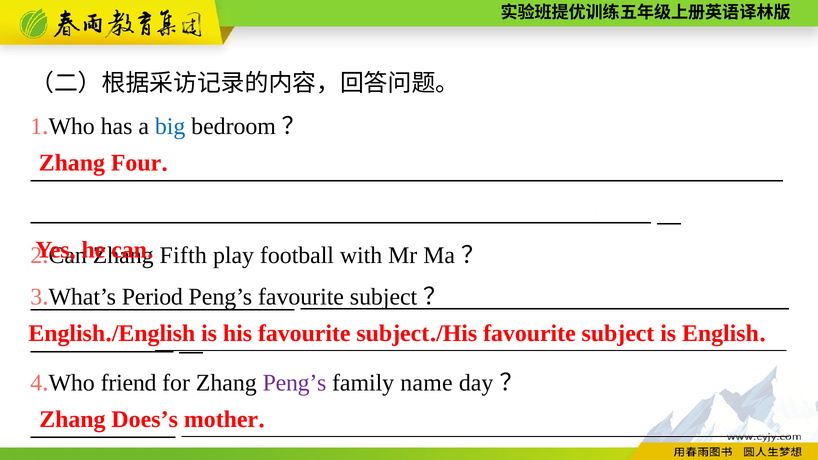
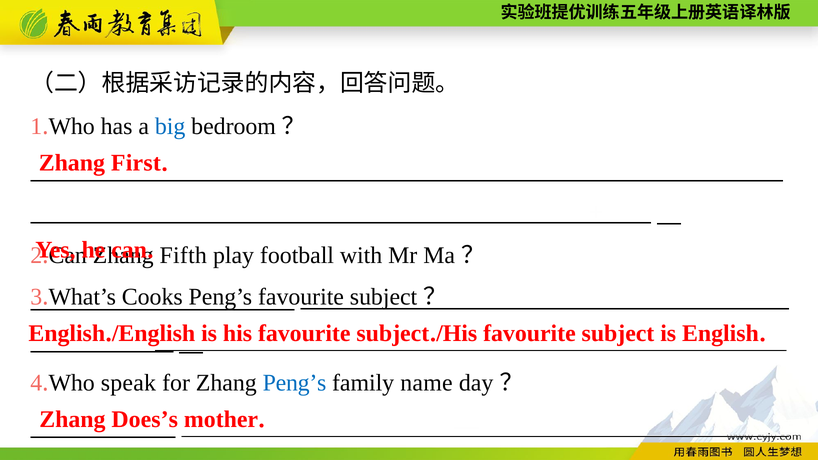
Four: Four -> First
Period: Period -> Cooks
friend: friend -> speak
Peng’s at (295, 383) colour: purple -> blue
